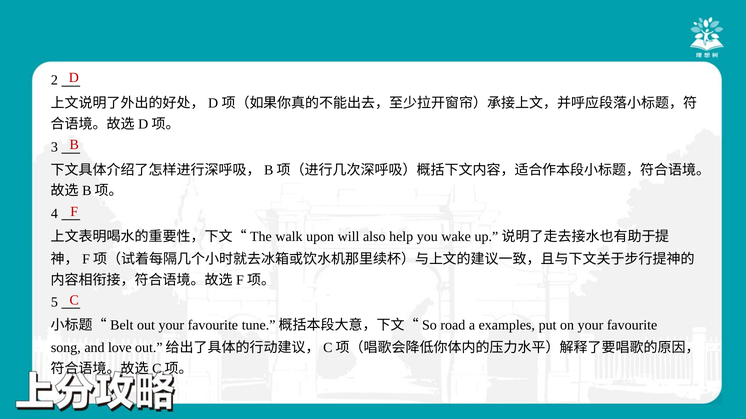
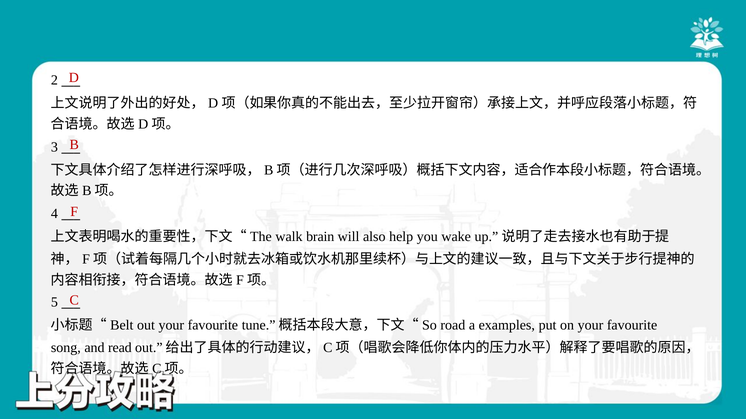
upon: upon -> brain
love: love -> read
